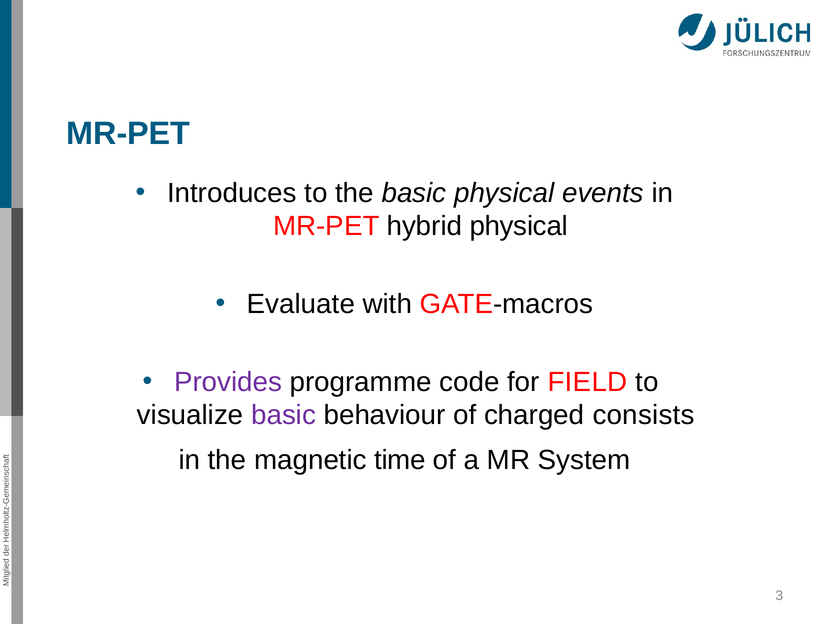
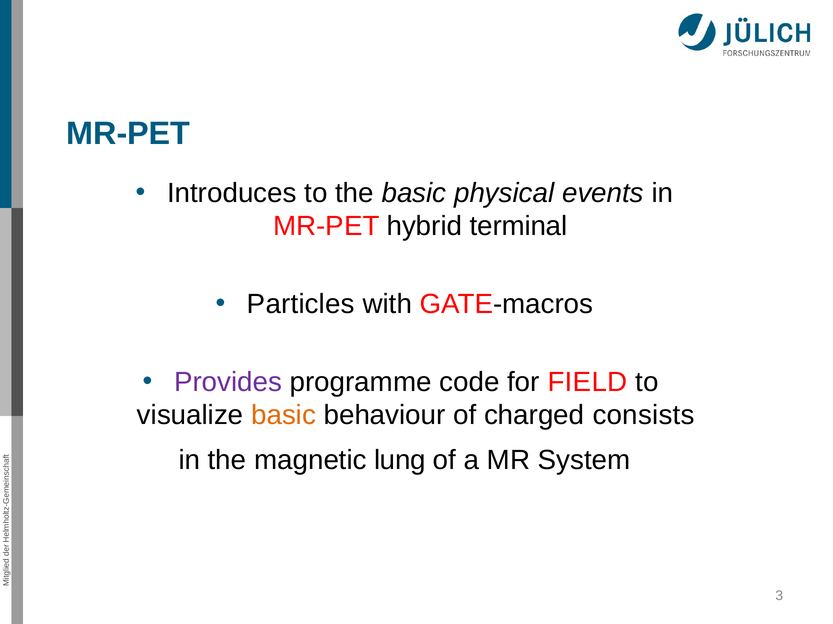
hybrid physical: physical -> terminal
Evaluate: Evaluate -> Particles
basic at (284, 416) colour: purple -> orange
time: time -> lung
